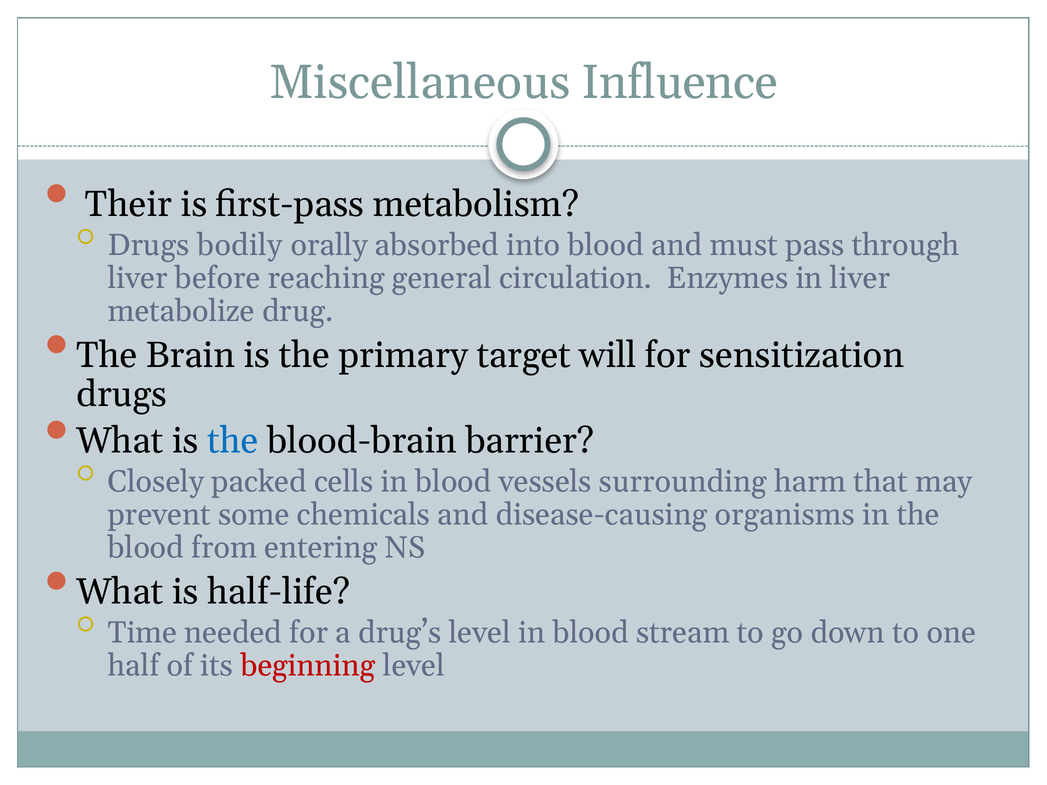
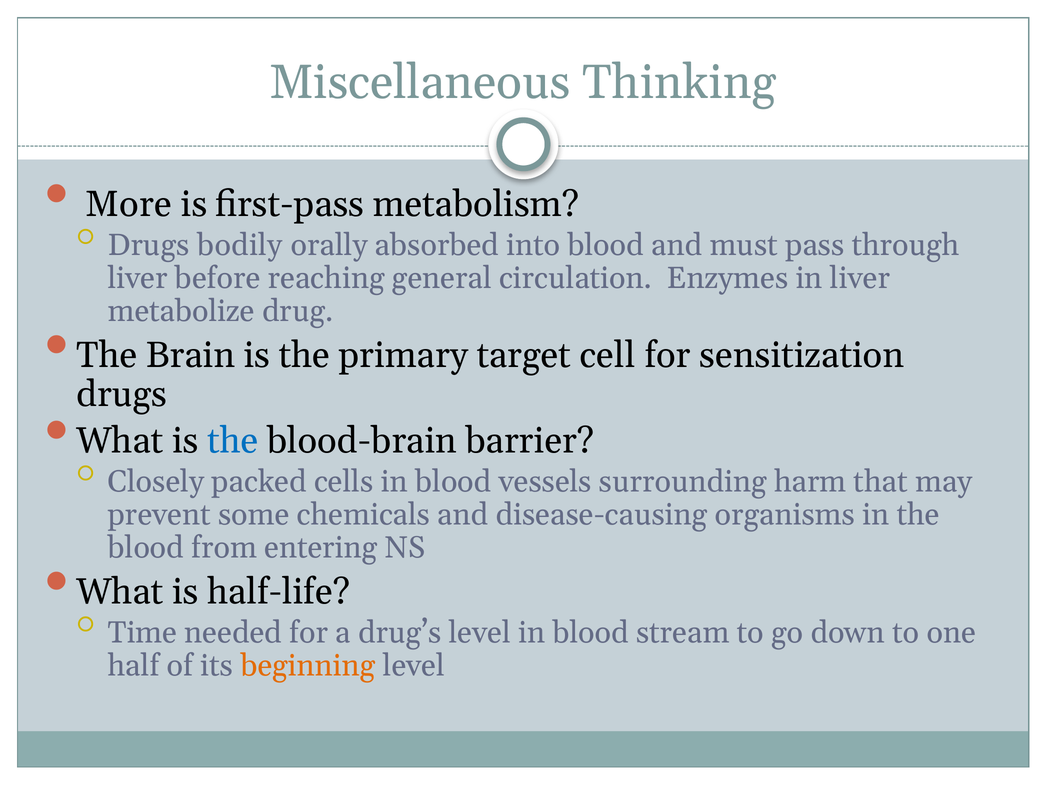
Influence: Influence -> Thinking
Their: Their -> More
will: will -> cell
beginning colour: red -> orange
